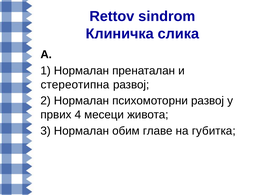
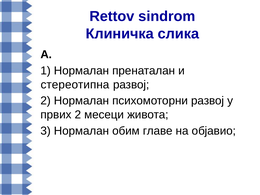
првих 4: 4 -> 2
губитка: губитка -> објавио
